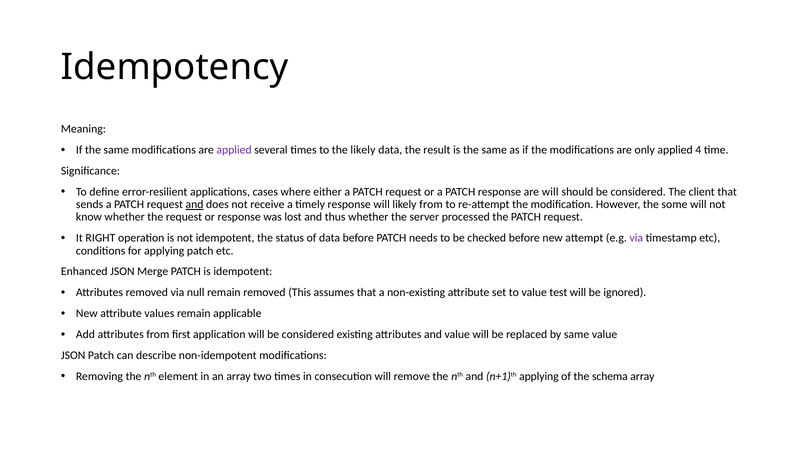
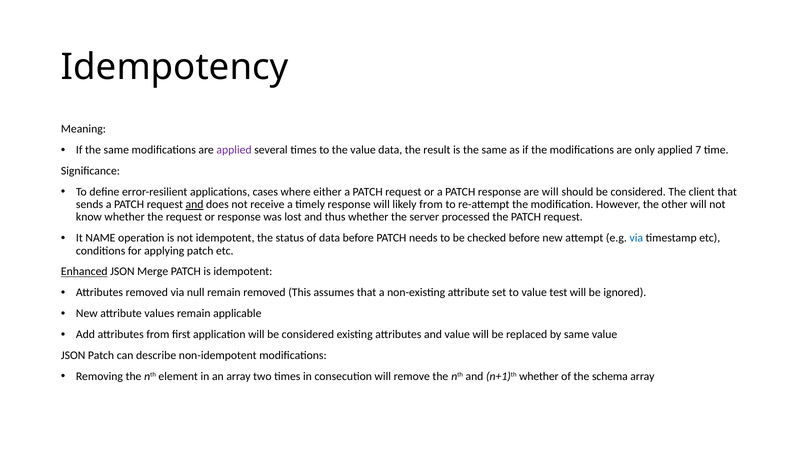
the likely: likely -> value
4: 4 -> 7
some: some -> other
RIGHT: RIGHT -> NAME
via at (636, 238) colour: purple -> blue
Enhanced underline: none -> present
n+1)th applying: applying -> whether
